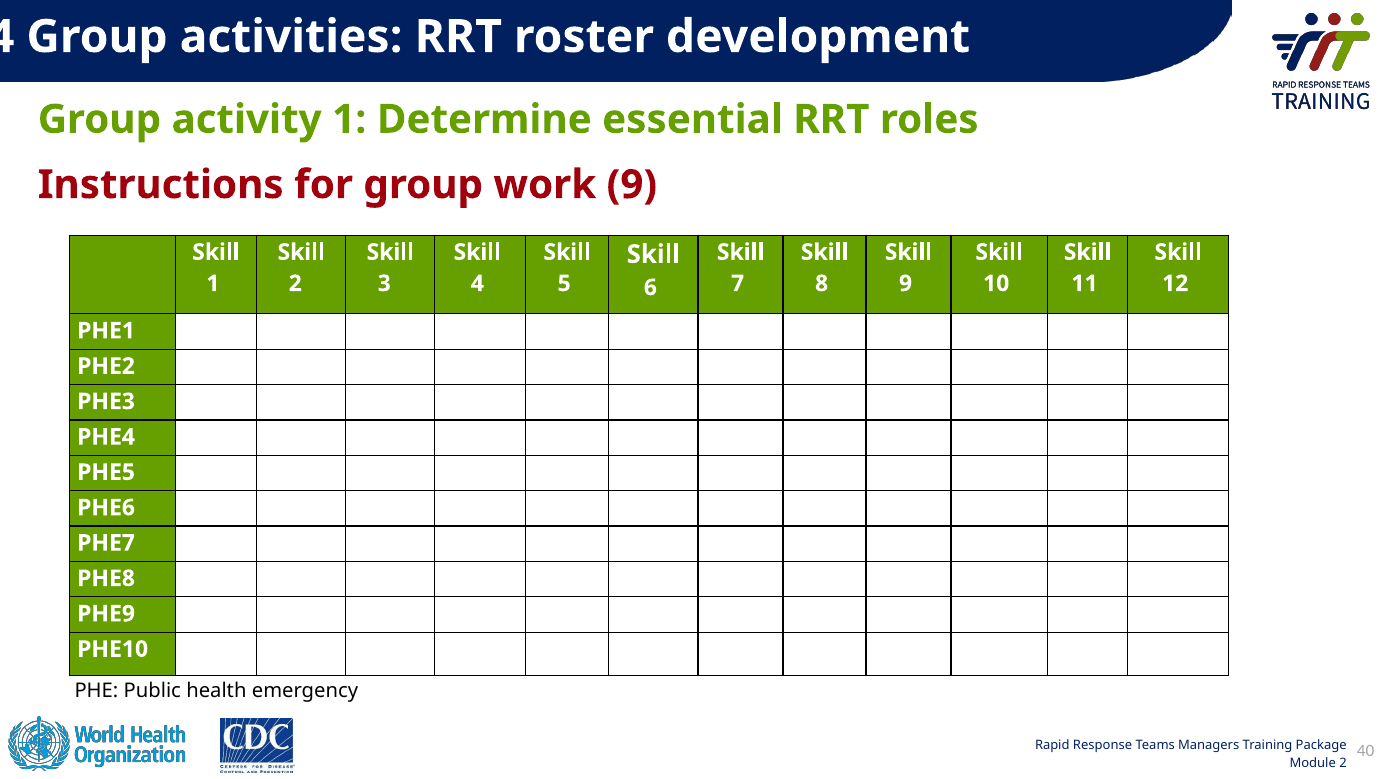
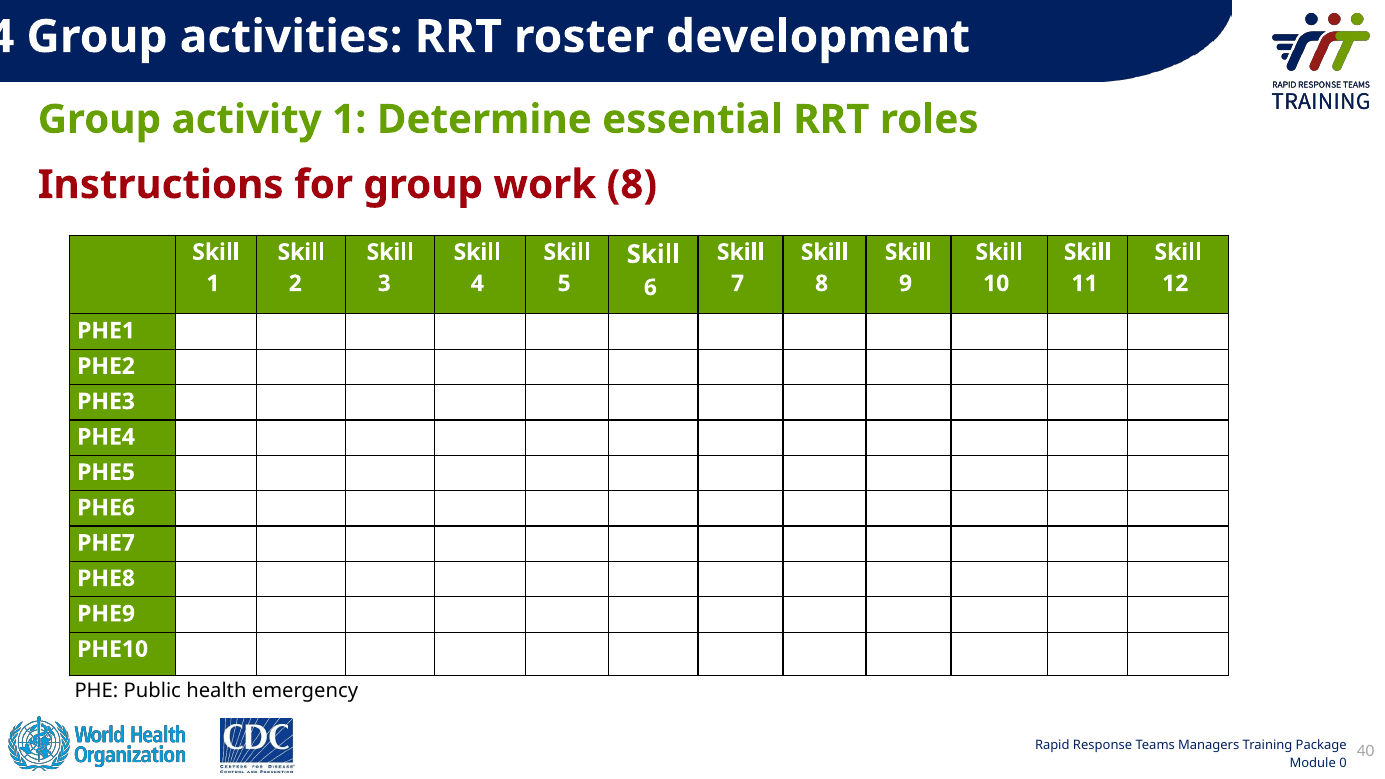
work 9: 9 -> 8
2 at (1343, 763): 2 -> 0
